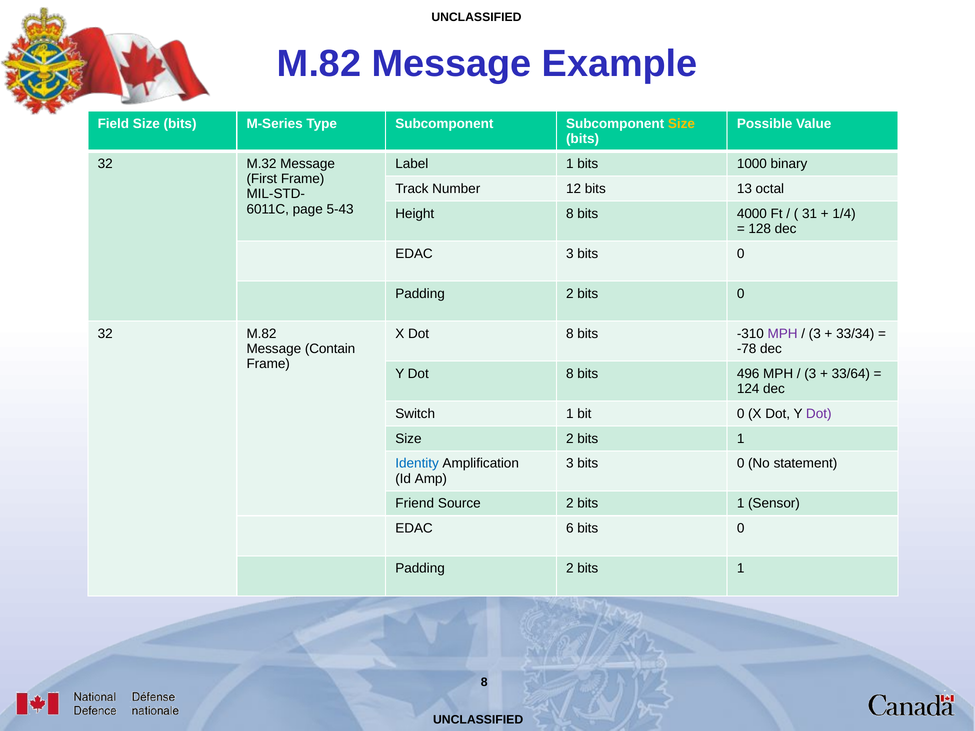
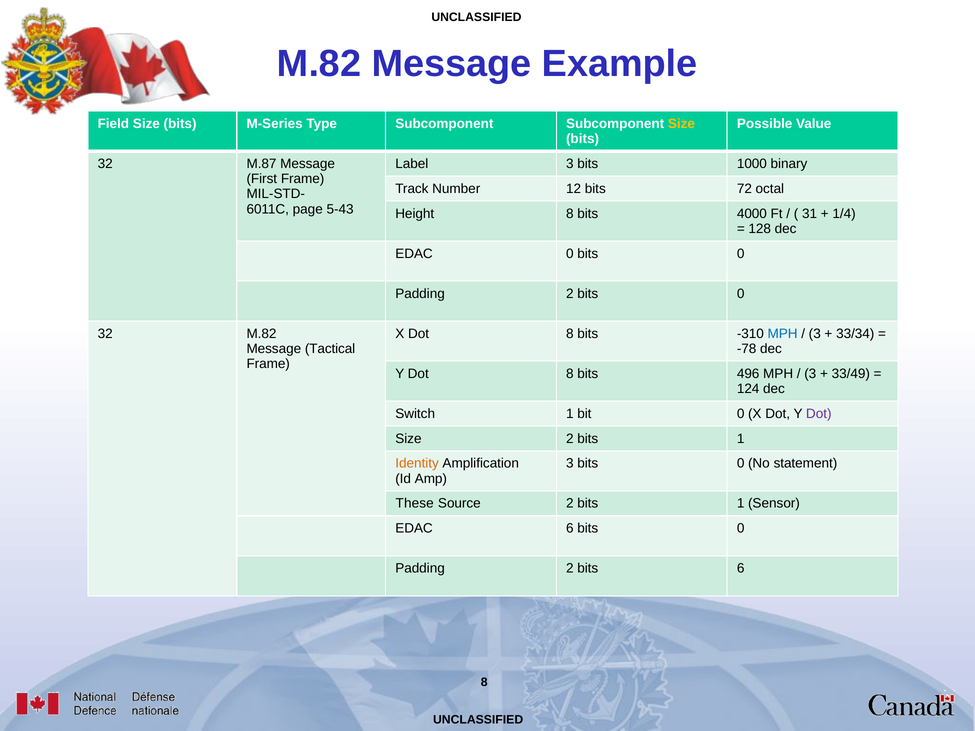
M.32: M.32 -> M.87
1 at (570, 164): 1 -> 3
13: 13 -> 72
3 at (570, 254): 3 -> 0
MPH at (783, 334) colour: purple -> blue
Contain: Contain -> Tactical
33/64: 33/64 -> 33/49
Identity colour: blue -> orange
Friend: Friend -> These
1 at (741, 569): 1 -> 6
